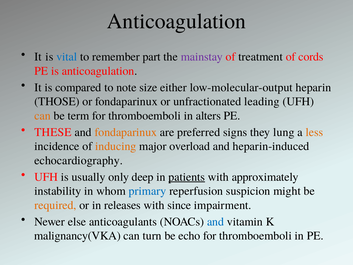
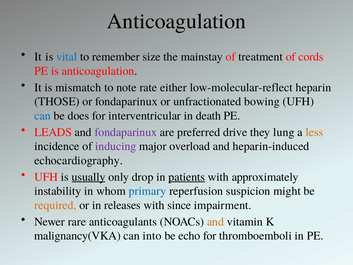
part: part -> size
mainstay colour: purple -> black
compared: compared -> mismatch
size: size -> rate
low-molecular-output: low-molecular-output -> low-molecular-reflect
leading: leading -> bowing
can at (43, 116) colour: orange -> blue
term: term -> does
thromboemboli at (145, 116): thromboemboli -> interventricular
alters: alters -> death
THESE: THESE -> LEADS
fondaparinux at (126, 132) colour: orange -> purple
signs: signs -> drive
inducing colour: orange -> purple
usually underline: none -> present
deep: deep -> drop
else: else -> rare
and at (215, 221) colour: blue -> orange
turn: turn -> into
